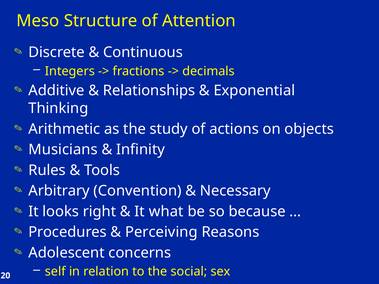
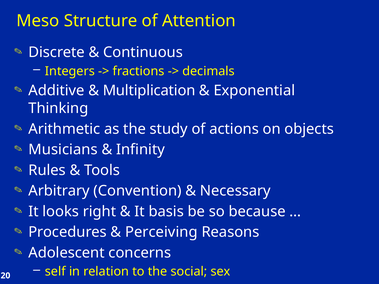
Relationships: Relationships -> Multiplication
what: what -> basis
